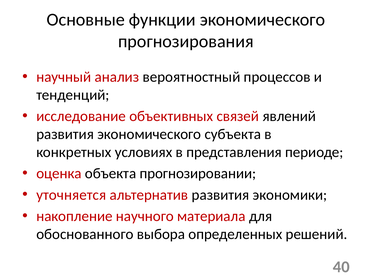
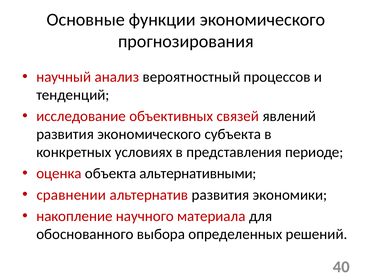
прогнозировании: прогнозировании -> альтернативными
уточняется: уточняется -> сравнении
